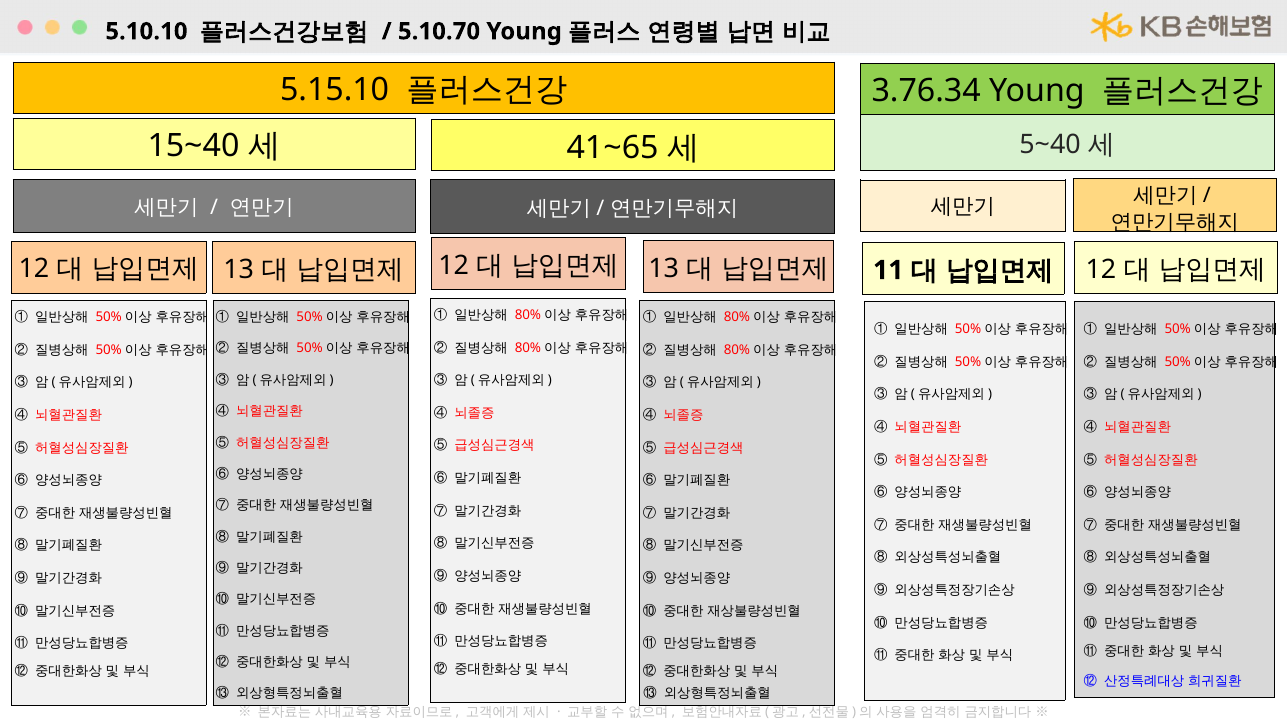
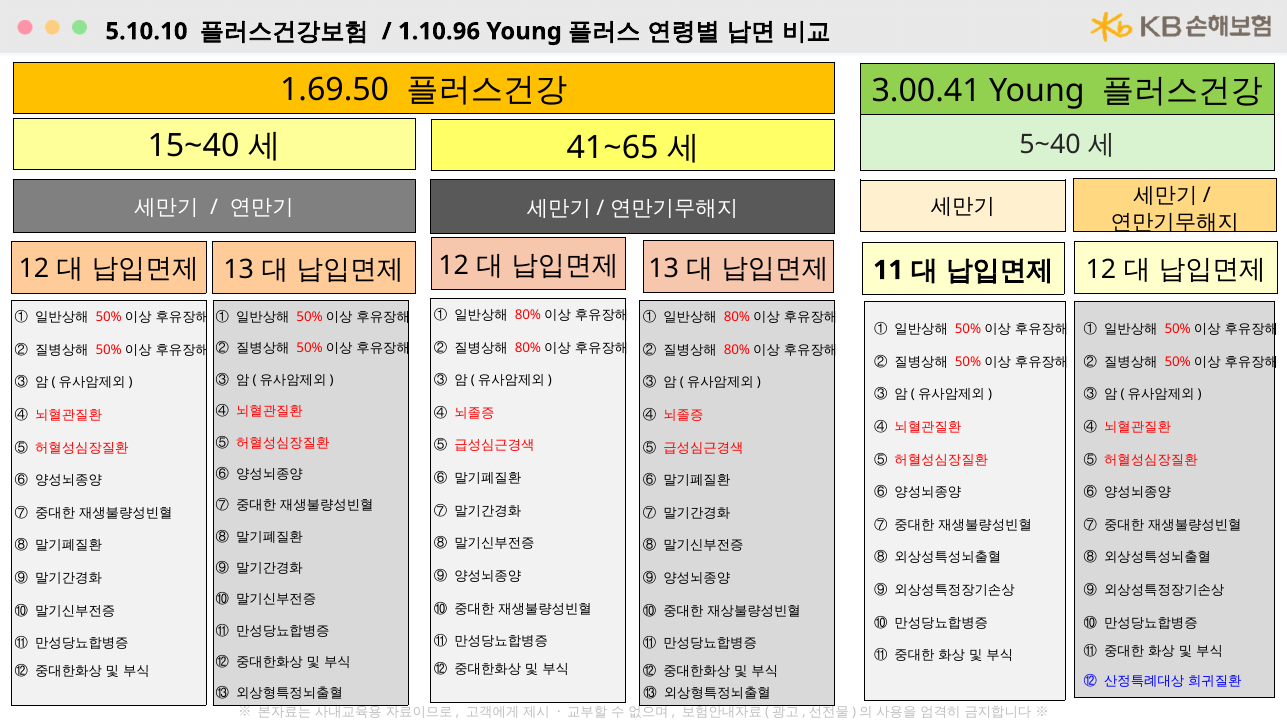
5.10.70: 5.10.70 -> 1.10.96
5.15.10: 5.15.10 -> 1.69.50
3.76.34: 3.76.34 -> 3.00.41
